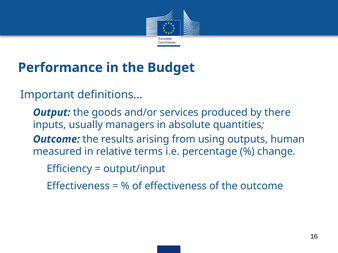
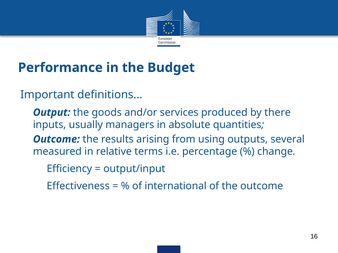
human: human -> several
of effectiveness: effectiveness -> international
